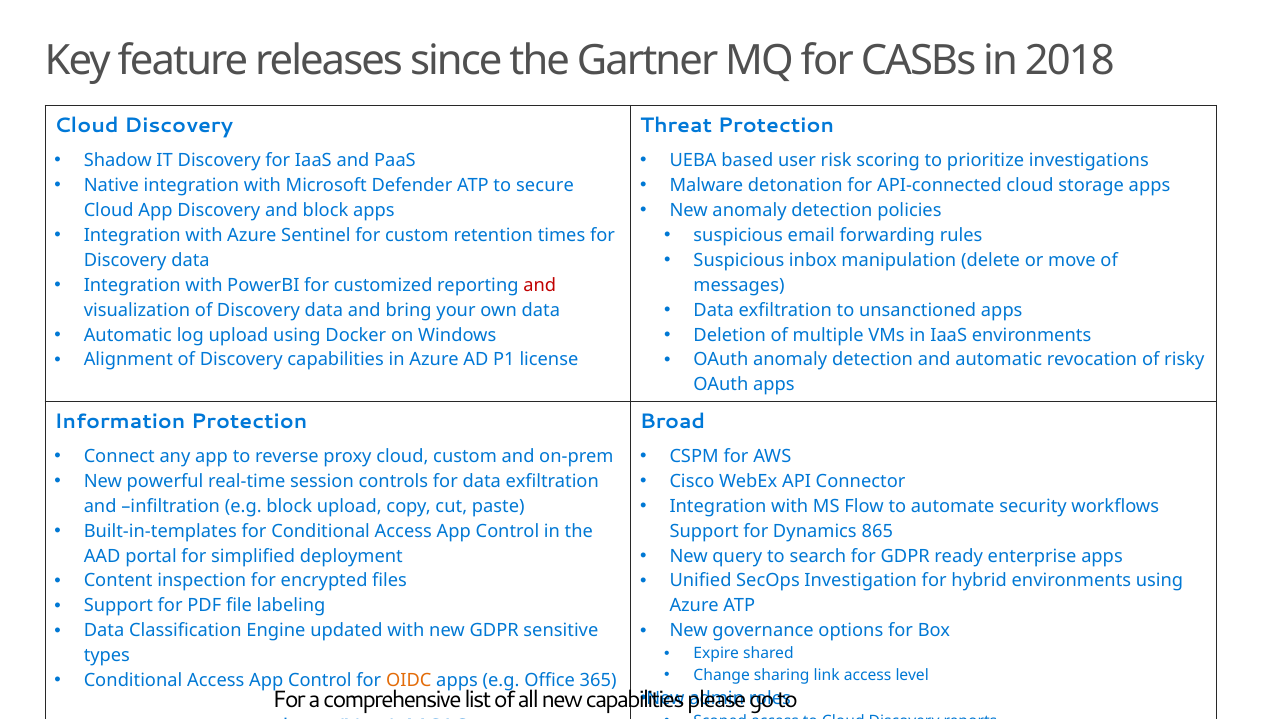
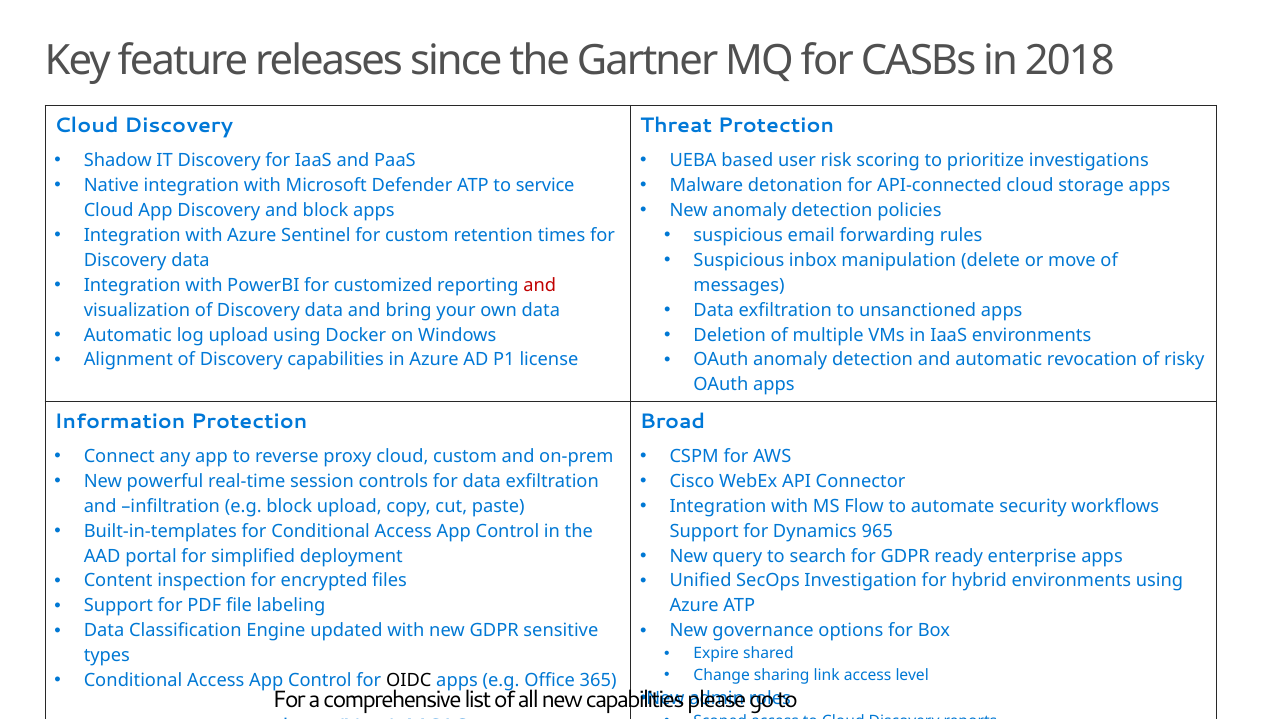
secure: secure -> service
865: 865 -> 965
OIDC colour: orange -> black
